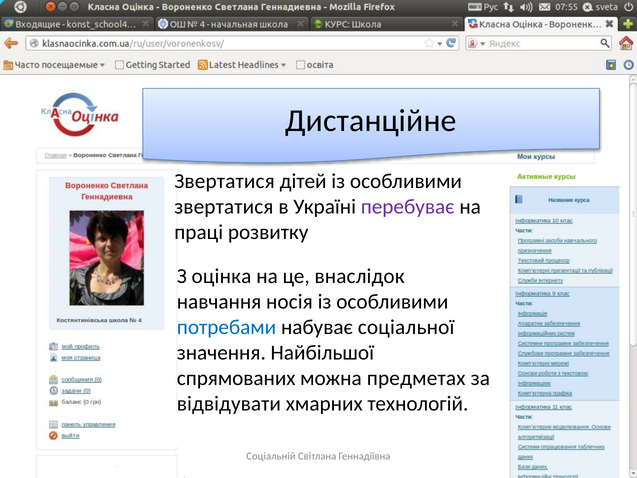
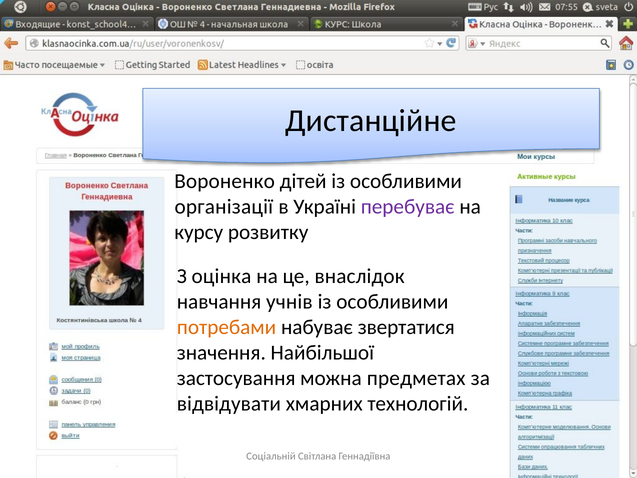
Звертатися at (225, 181): Звертатися -> Вороненко
звертатися at (224, 206): звертатися -> організації
праці: праці -> курсу
носія: носія -> учнів
потребами colour: blue -> orange
соціальної: соціальної -> звертатися
спрямованих: спрямованих -> застосування
